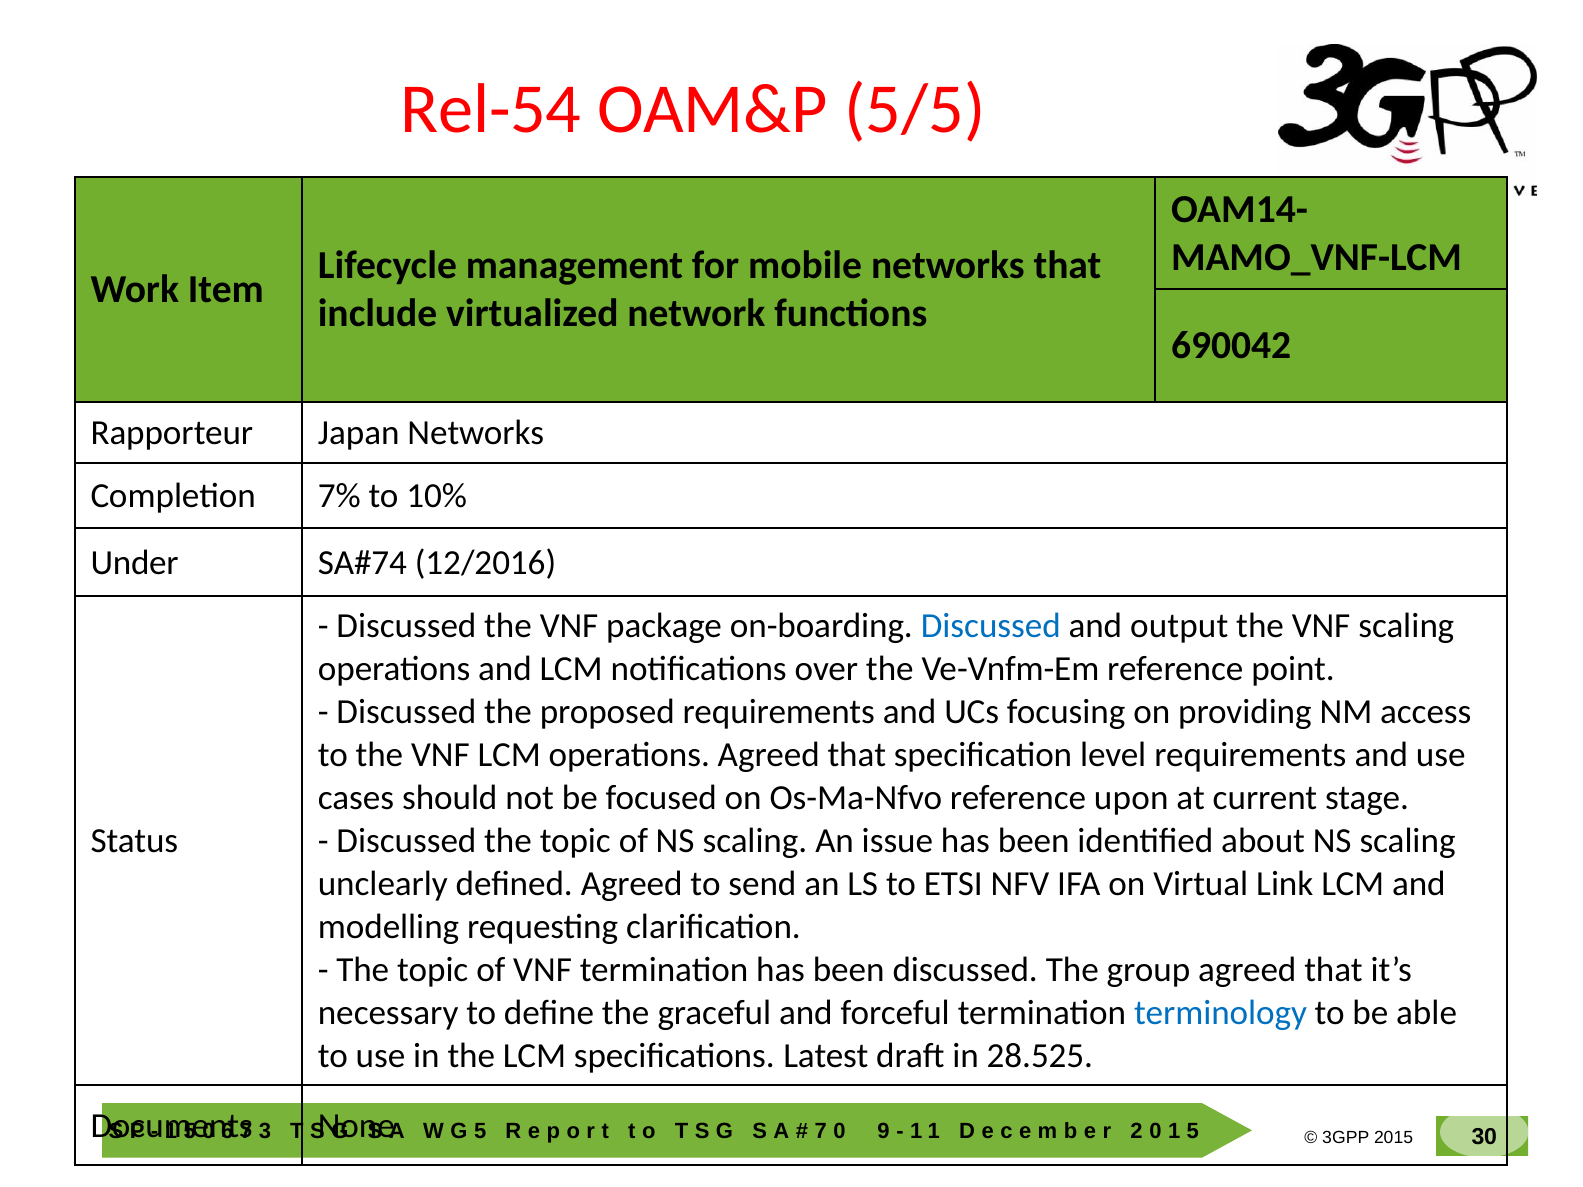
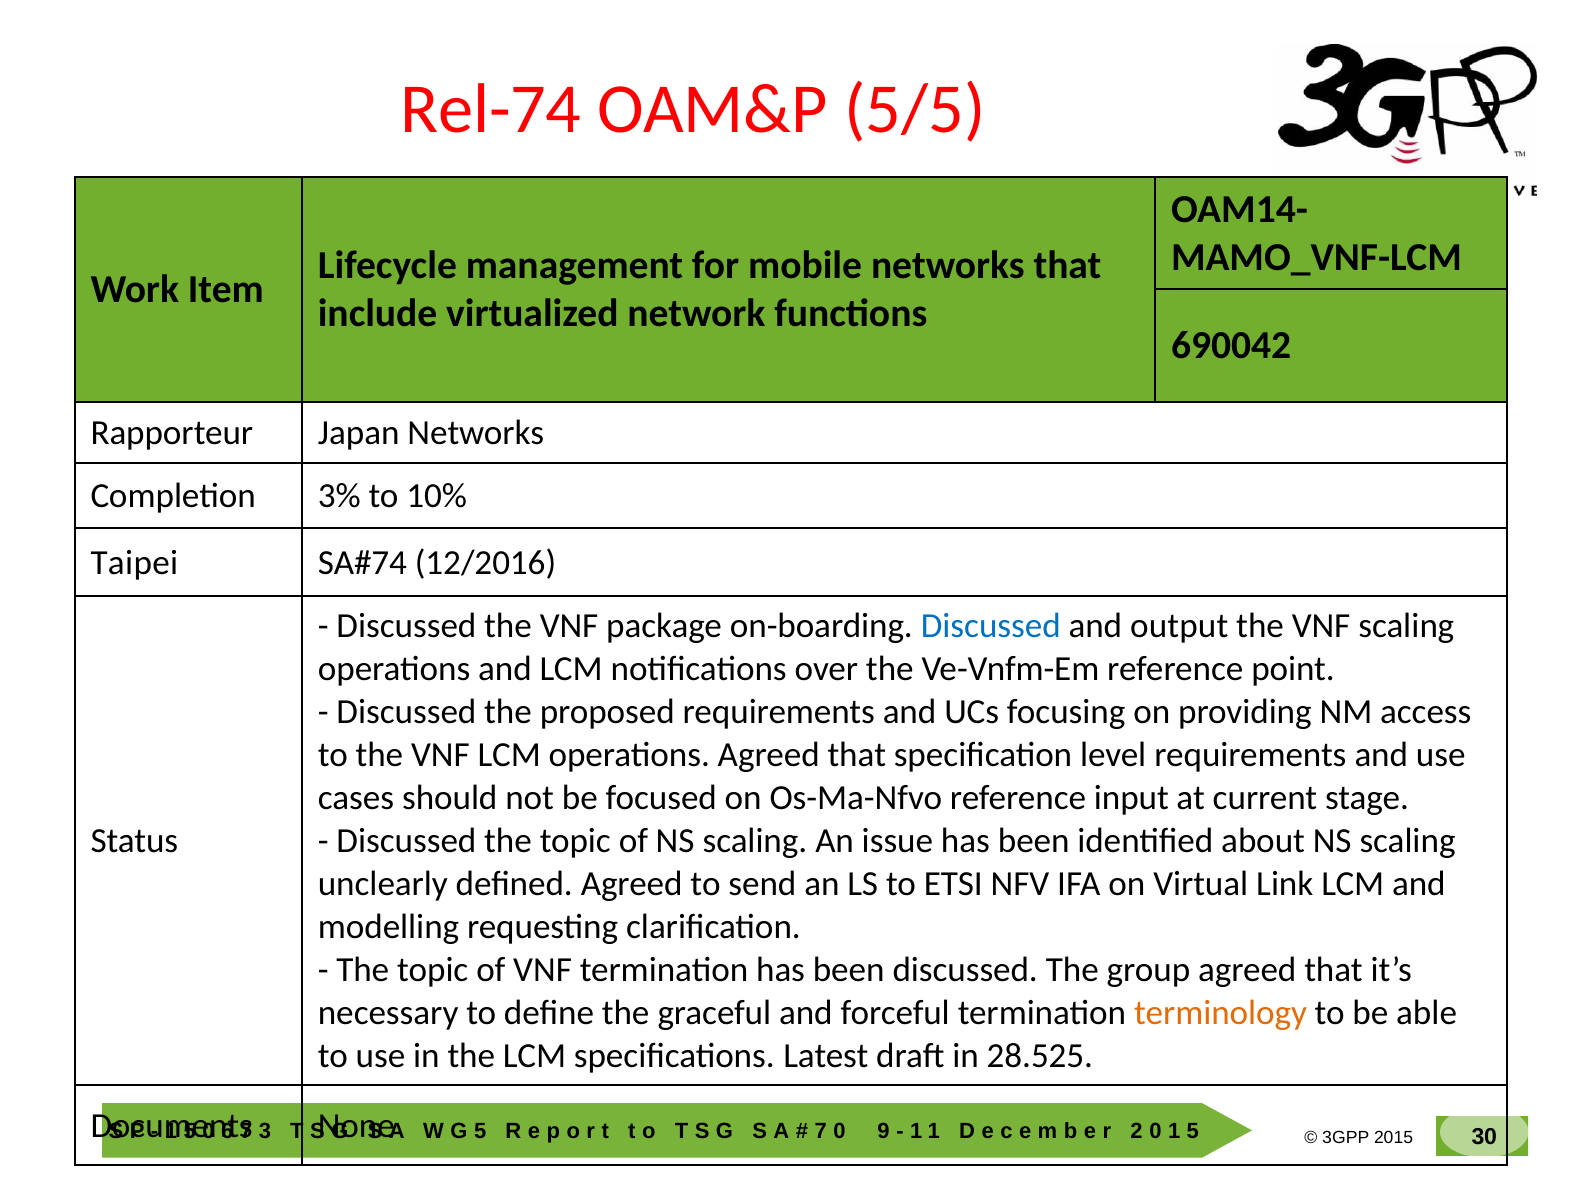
Rel-54: Rel-54 -> Rel-74
7%: 7% -> 3%
Under: Under -> Taipei
upon: upon -> input
terminology colour: blue -> orange
